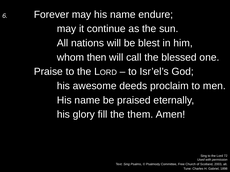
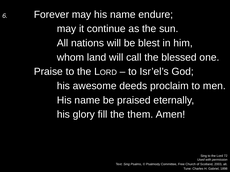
then: then -> land
